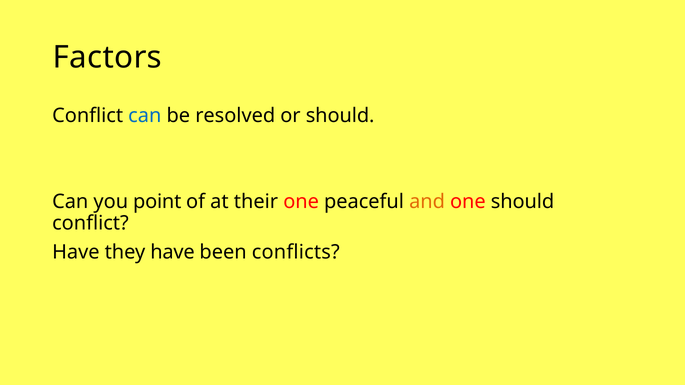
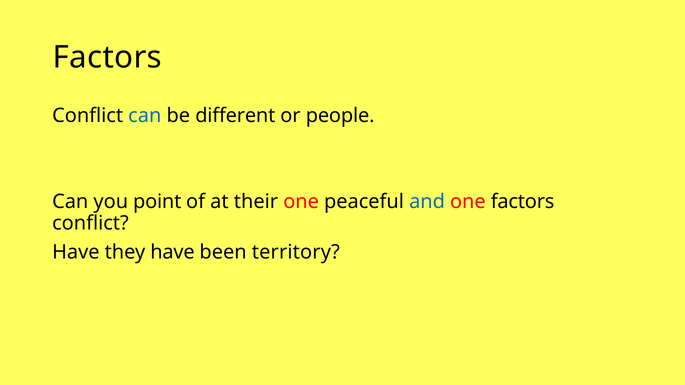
resolved: resolved -> different
or should: should -> people
and colour: orange -> blue
one should: should -> factors
conflicts: conflicts -> territory
